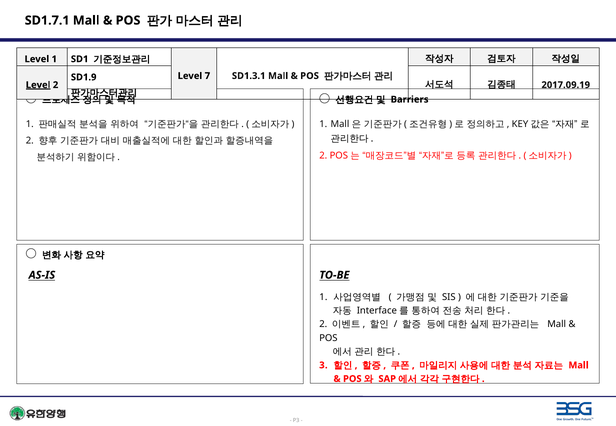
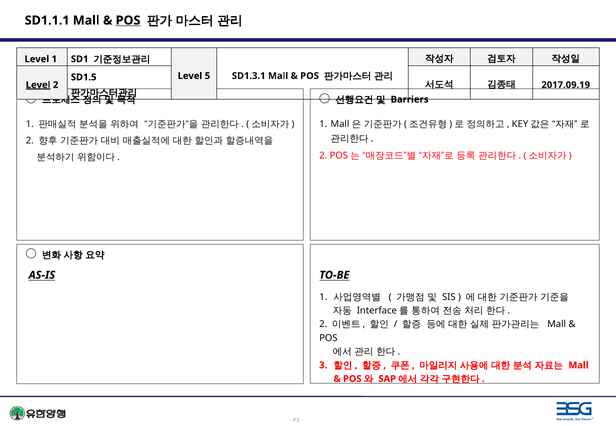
SD1.7.1: SD1.7.1 -> SD1.1.1
POS at (128, 20) underline: none -> present
7: 7 -> 5
SD1.9: SD1.9 -> SD1.5
